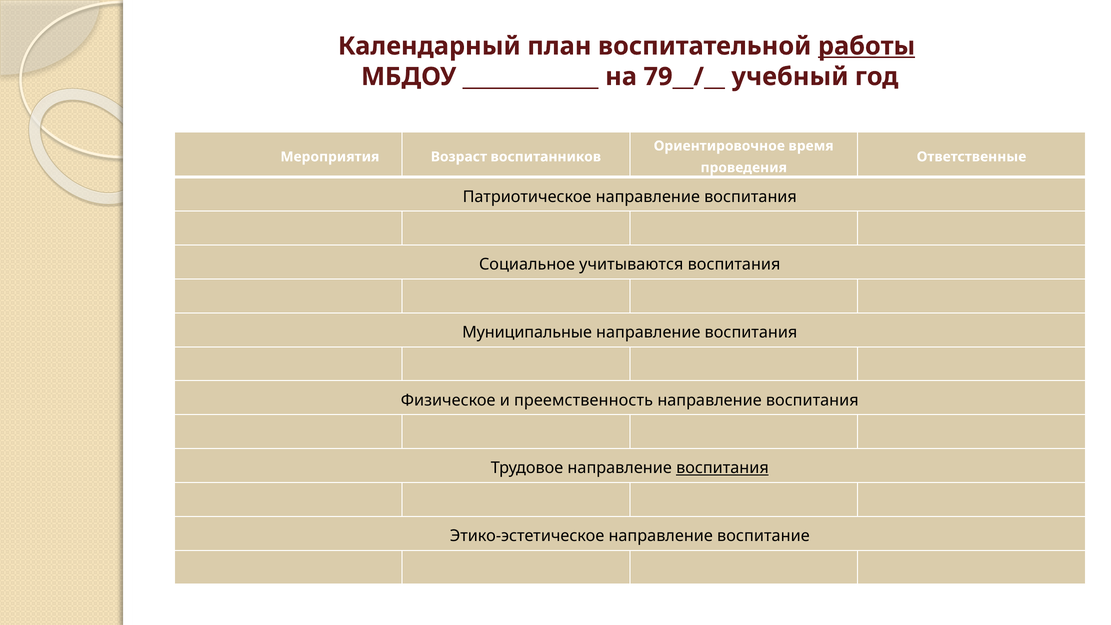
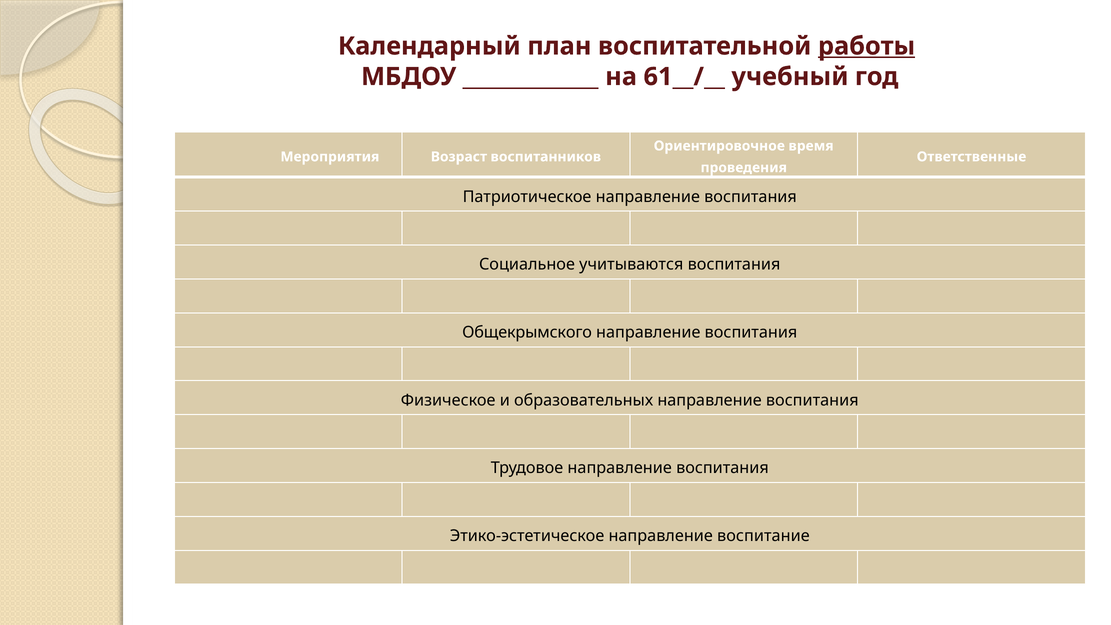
79__/__: 79__/__ -> 61__/__
Муниципальные: Муниципальные -> Общекрымского
преемственность: преемственность -> образовательных
воспитания at (722, 468) underline: present -> none
